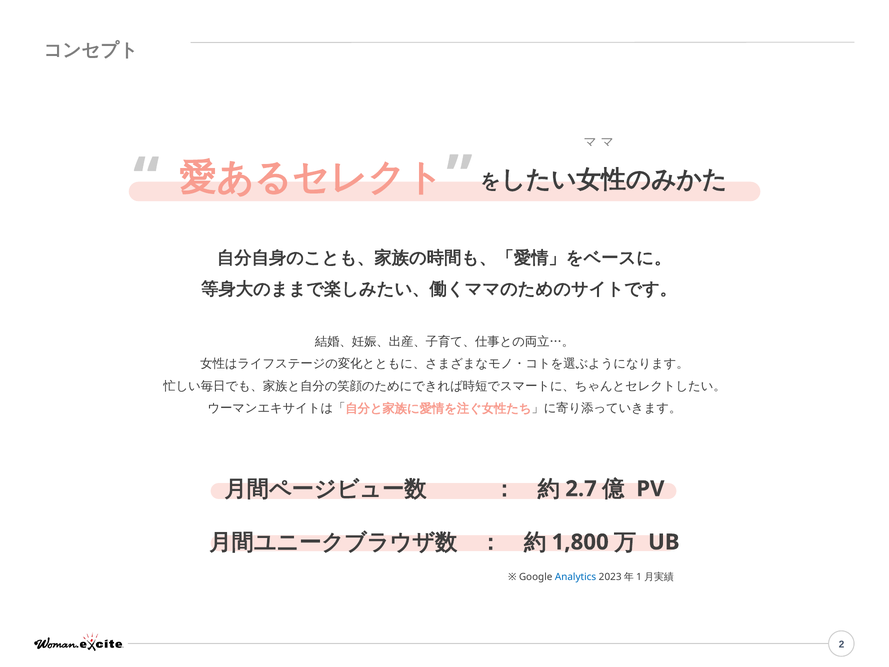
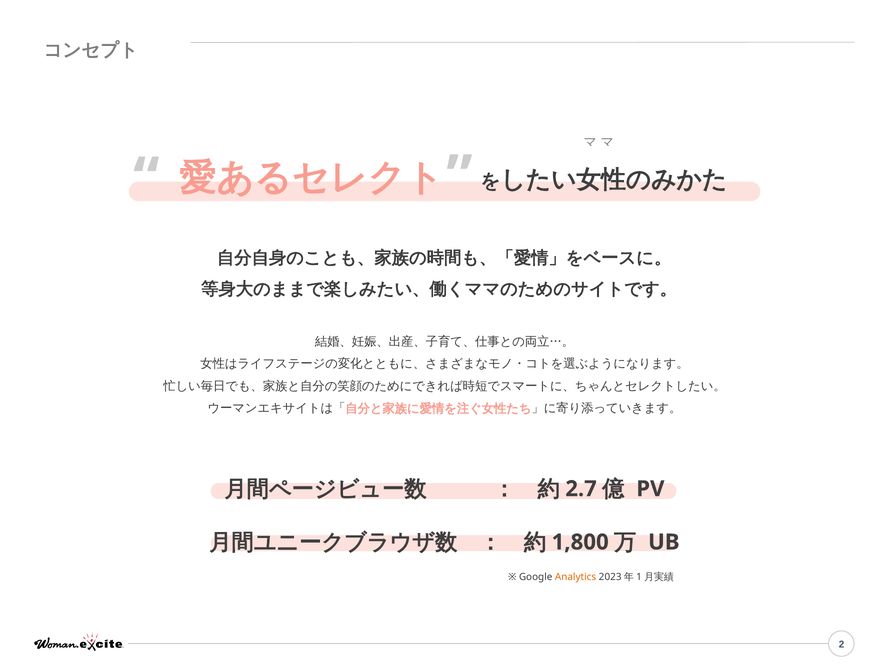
Analytics colour: blue -> orange
